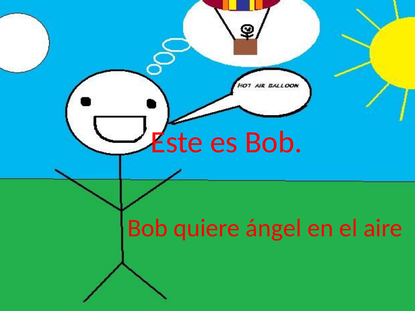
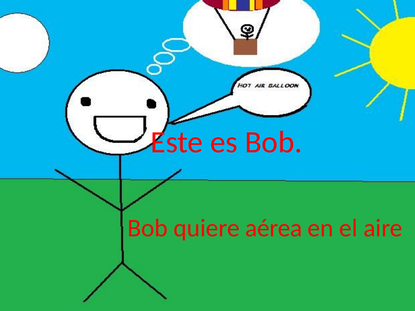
ángel: ángel -> aérea
